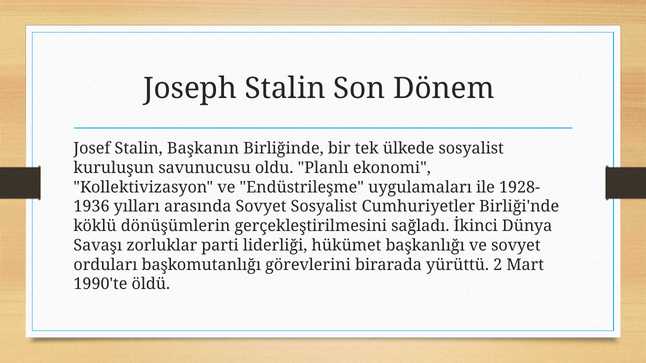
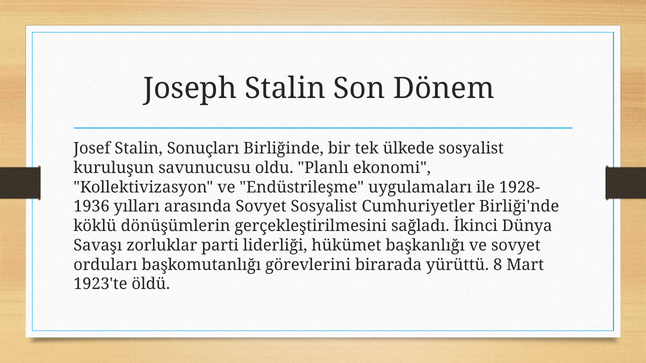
Başkanın: Başkanın -> Sonuçları
2: 2 -> 8
1990'te: 1990'te -> 1923'te
